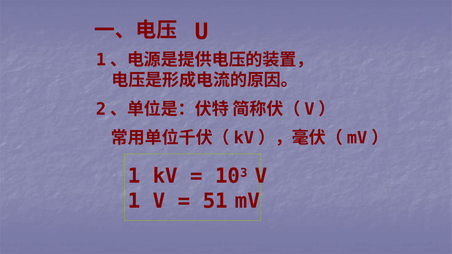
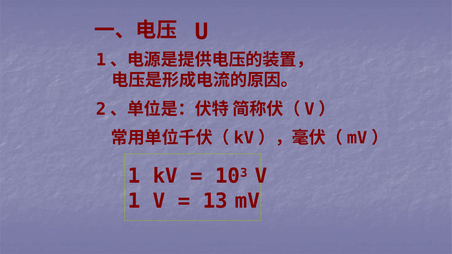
51: 51 -> 13
